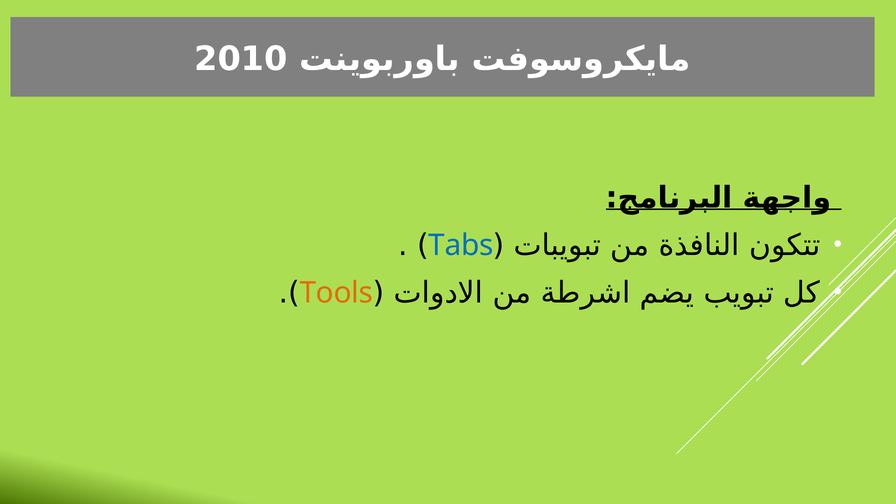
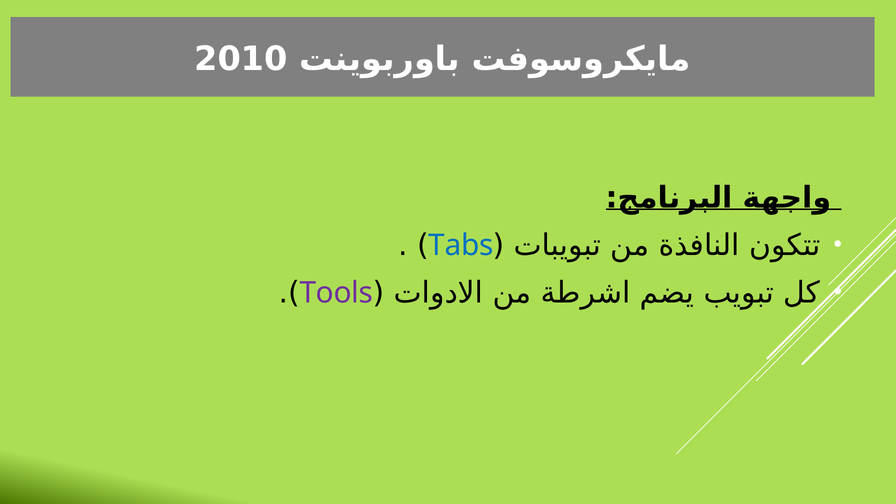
Tools colour: orange -> purple
